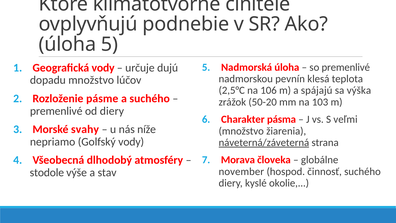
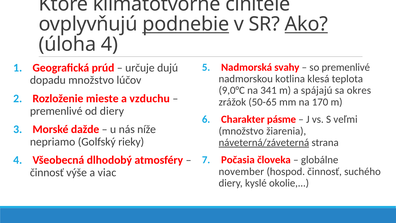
podnebie underline: none -> present
Ako underline: none -> present
úloha 5: 5 -> 4
Nadmorská úloha: úloha -> svahy
Geografická vody: vody -> prúd
pevnín: pevnín -> kotlina
2,5°C: 2,5°C -> 9,0°C
106: 106 -> 341
výška: výška -> okres
pásme: pásme -> mieste
a suchého: suchého -> vzduchu
50-20: 50-20 -> 50-65
103: 103 -> 170
pásma: pásma -> pásme
svahy: svahy -> dažde
Golfský vody: vody -> rieky
Morava: Morava -> Počasia
stodole at (47, 172): stodole -> činnosť
stav: stav -> viac
